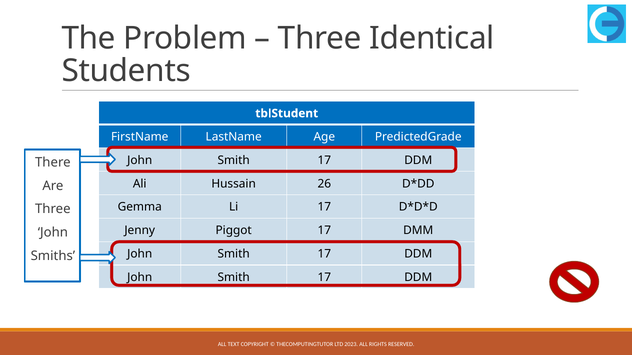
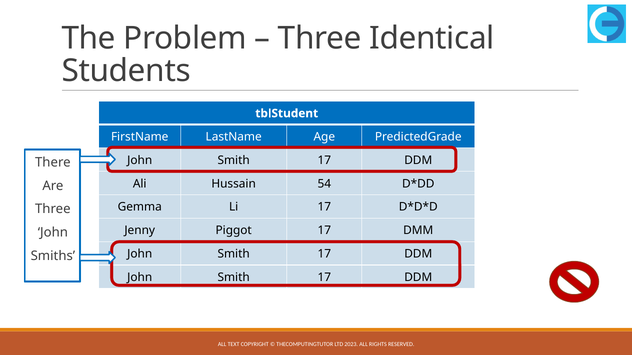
26: 26 -> 54
